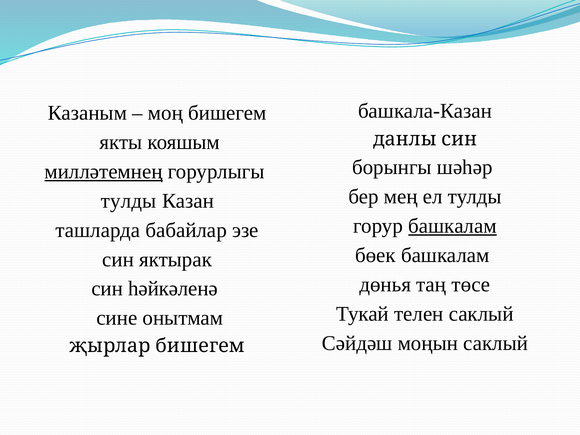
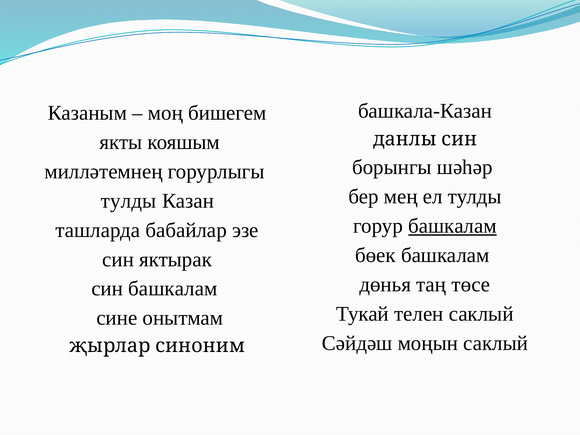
милләтемнең underline: present -> none
син һәйкәленә: һәйкәленә -> башкалам
җырлар бишегем: бишегем -> синоним
